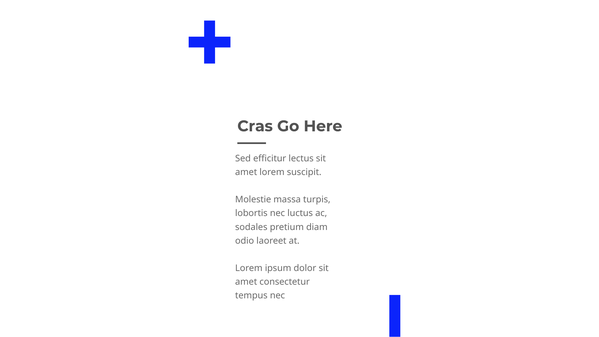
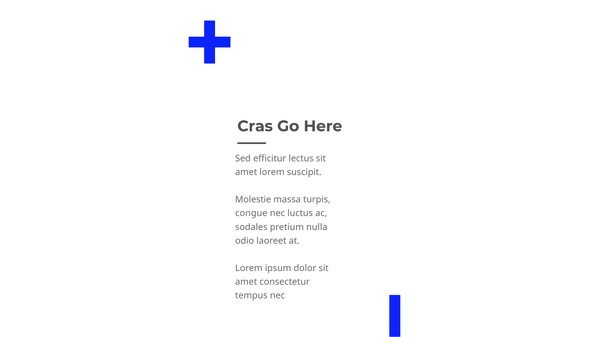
lobortis: lobortis -> congue
diam: diam -> nulla
